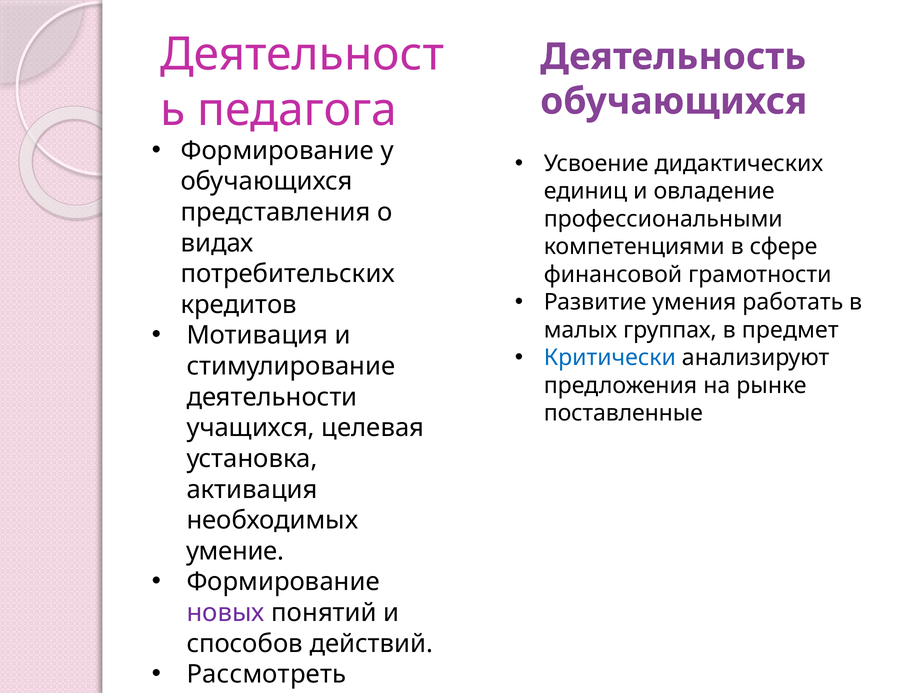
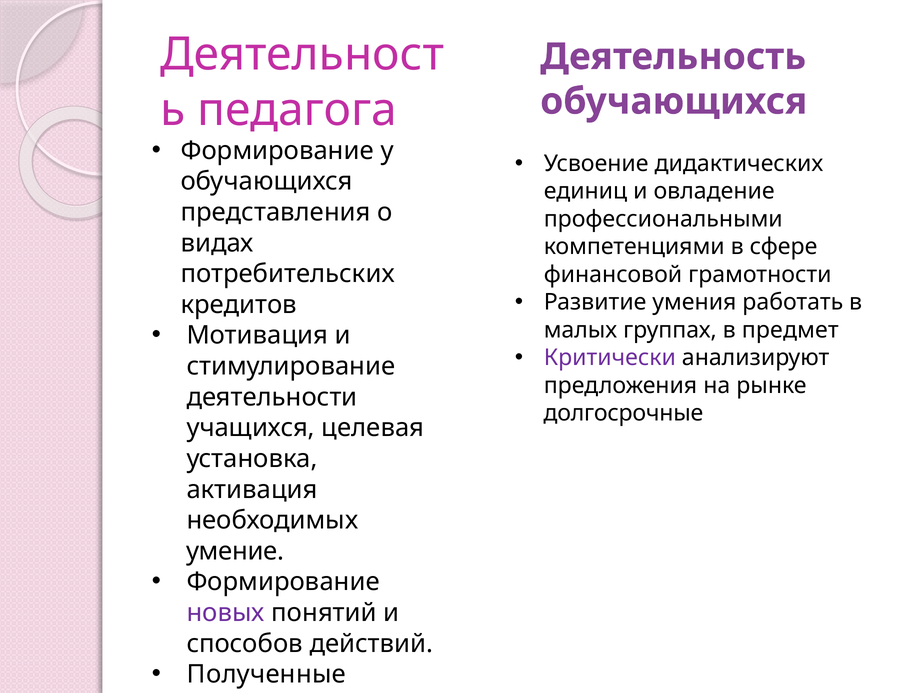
Критически colour: blue -> purple
поставленные: поставленные -> долгосрочные
Рассмотреть: Рассмотреть -> Полученные
